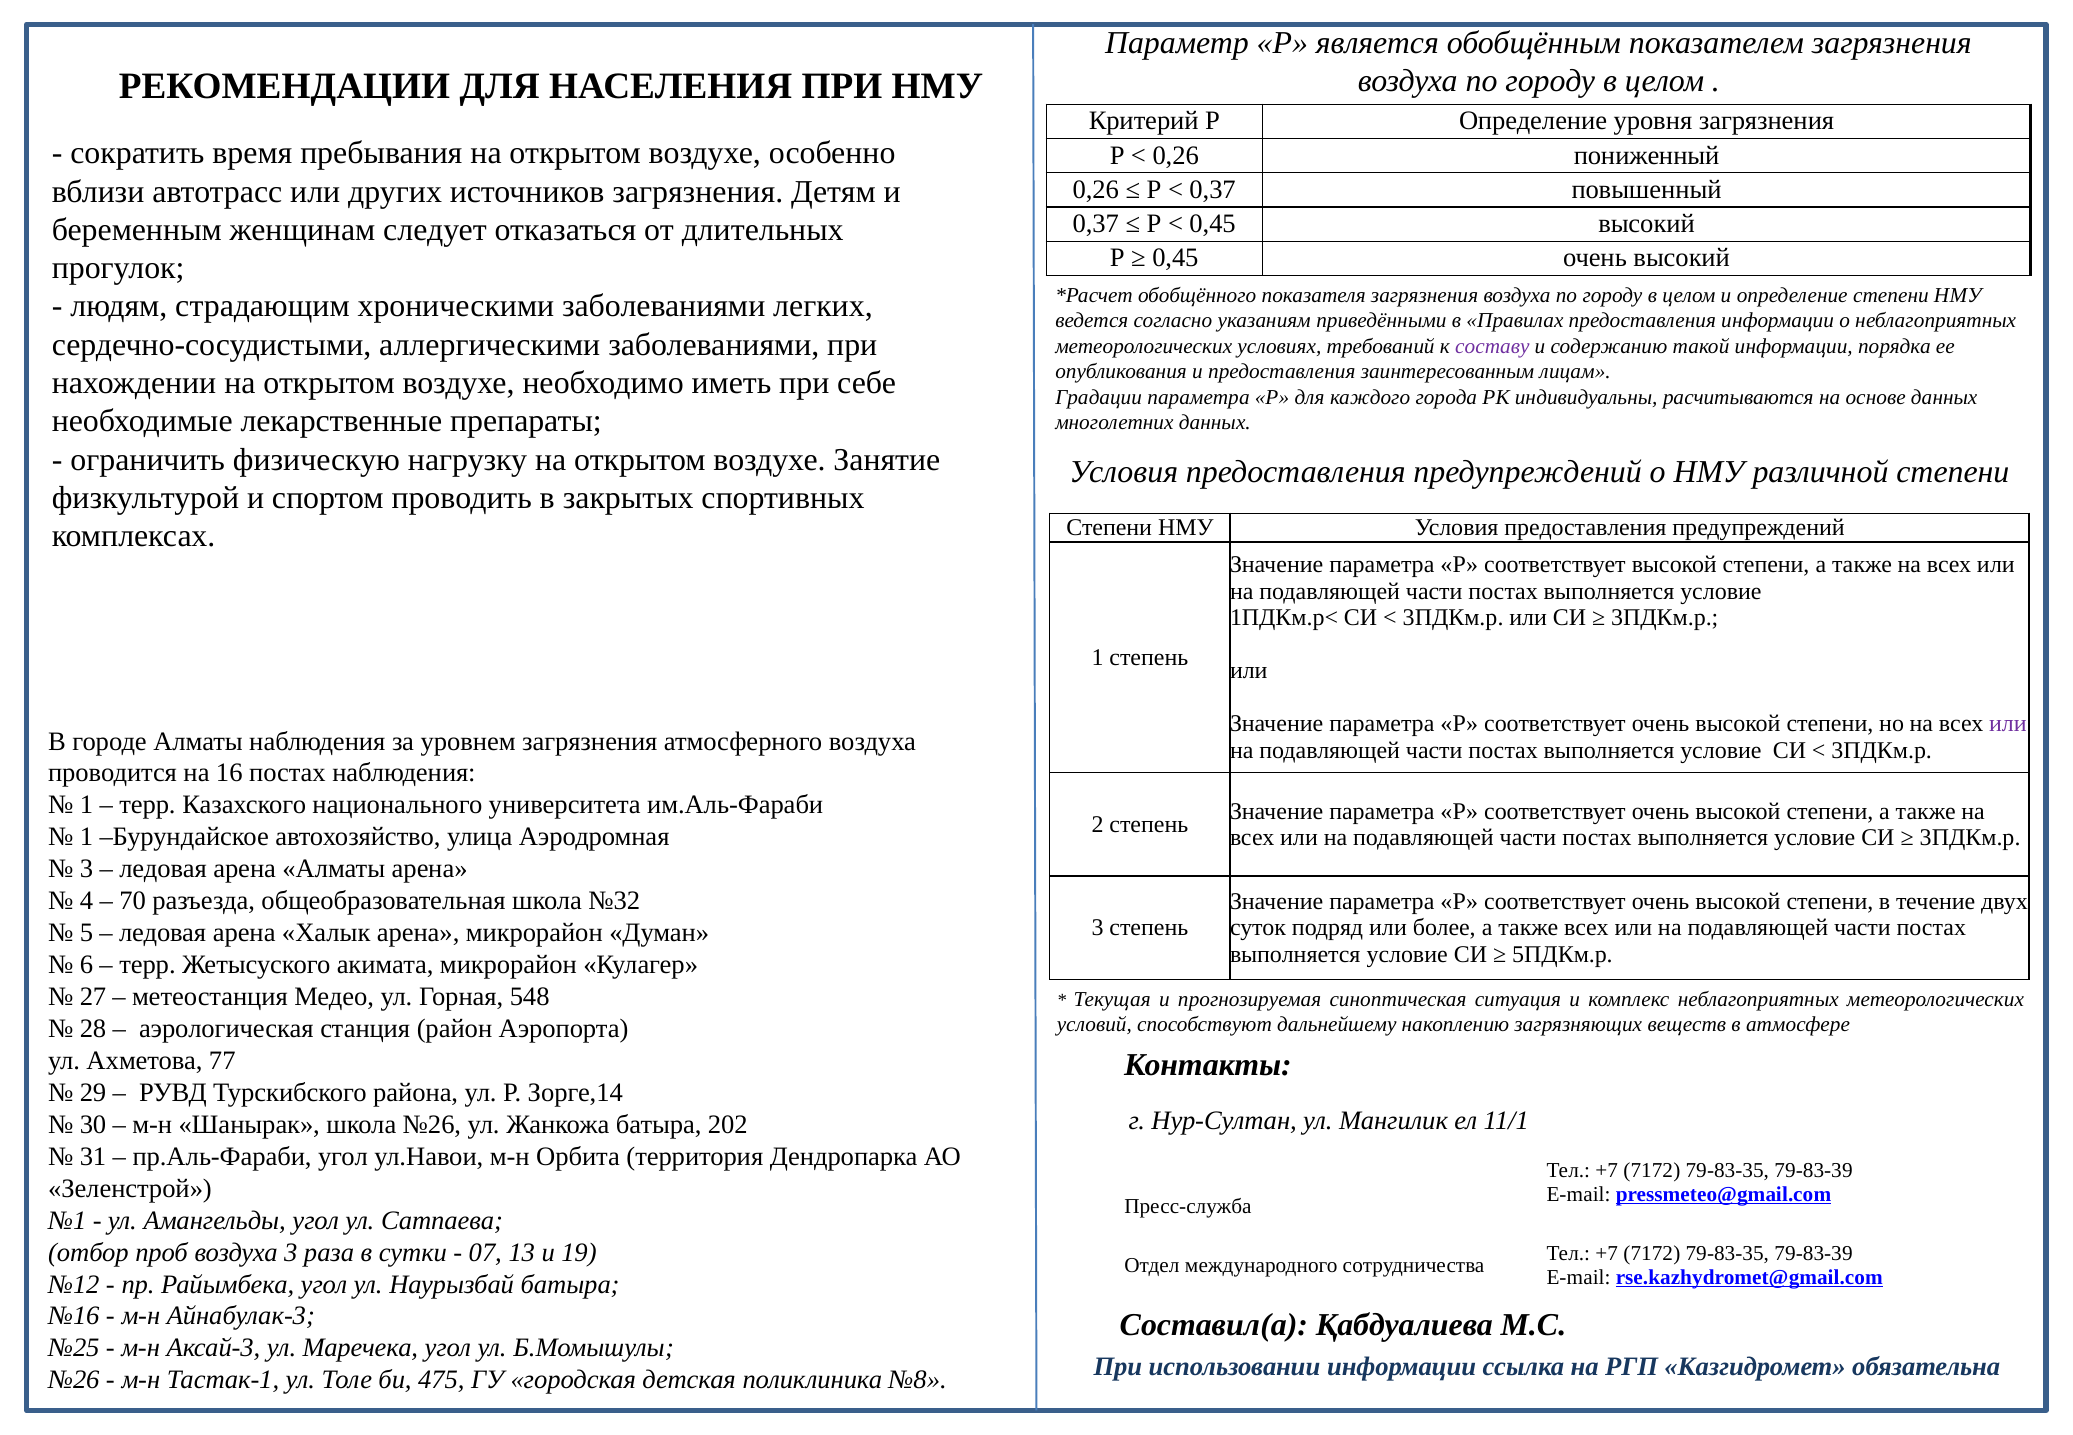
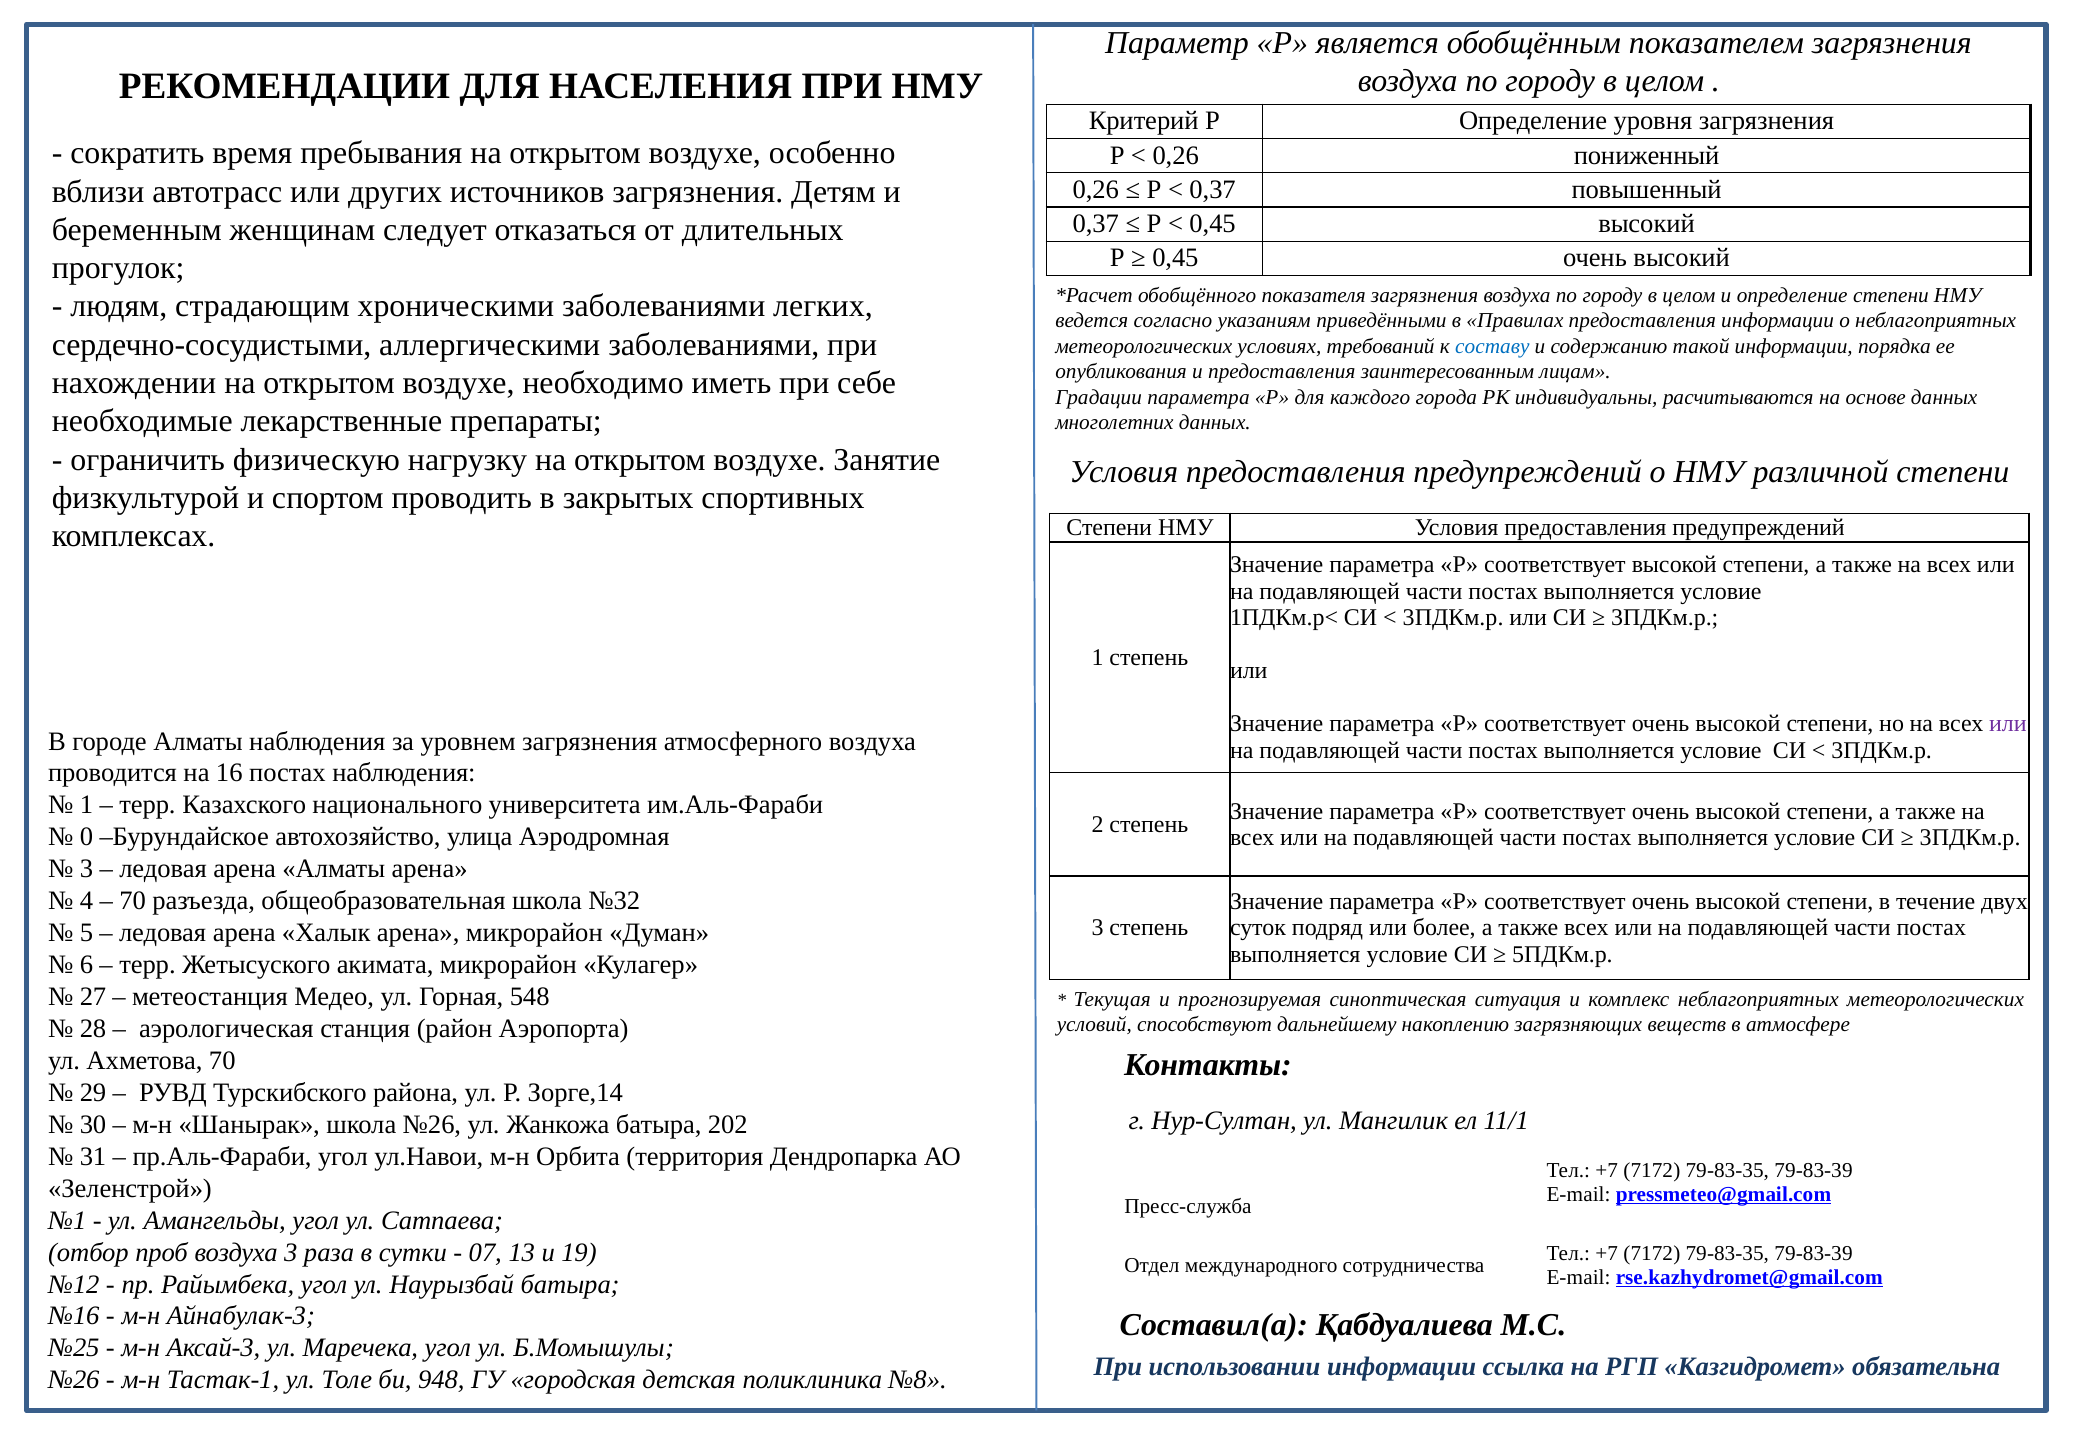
составу colour: purple -> blue
1 at (86, 837): 1 -> 0
Ахметова 77: 77 -> 70
475: 475 -> 948
